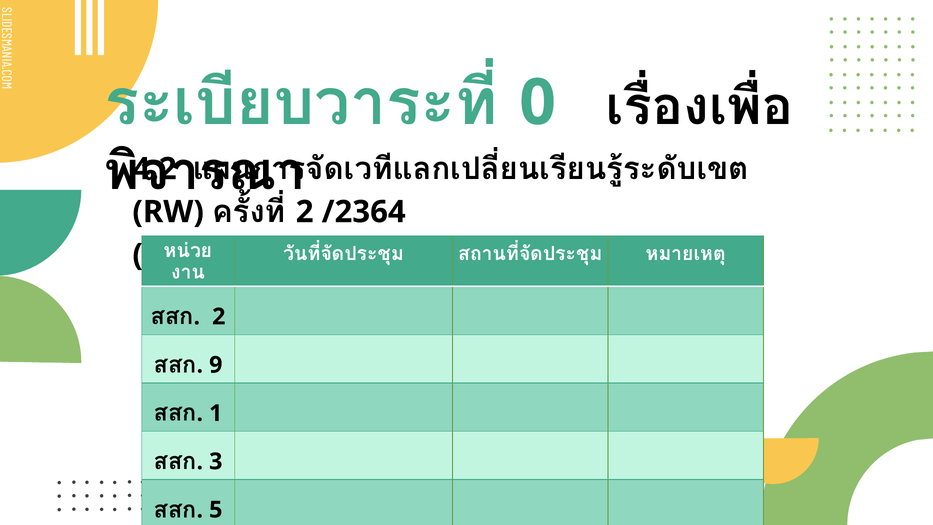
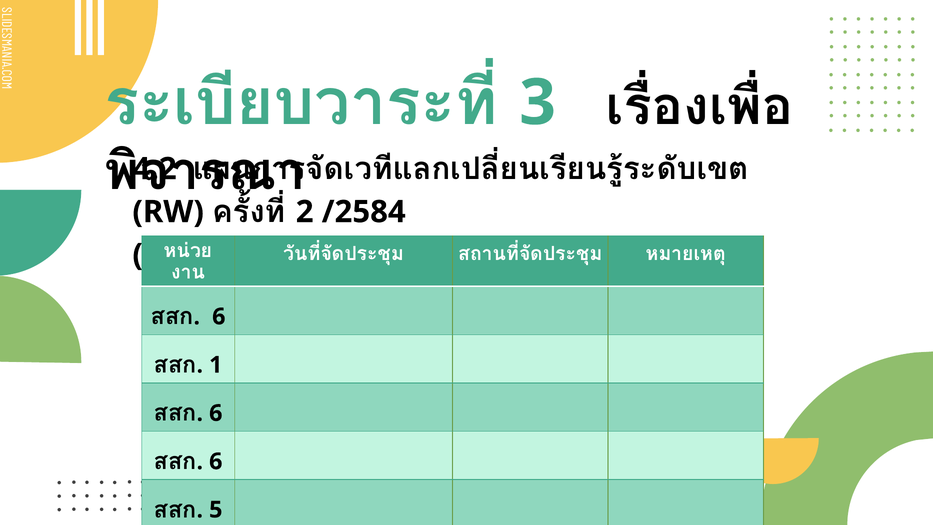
0: 0 -> 3
/2364: /2364 -> /2584
2 at (219, 317): 2 -> 6
9: 9 -> 1
1 at (216, 413): 1 -> 6
3 at (216, 461): 3 -> 6
